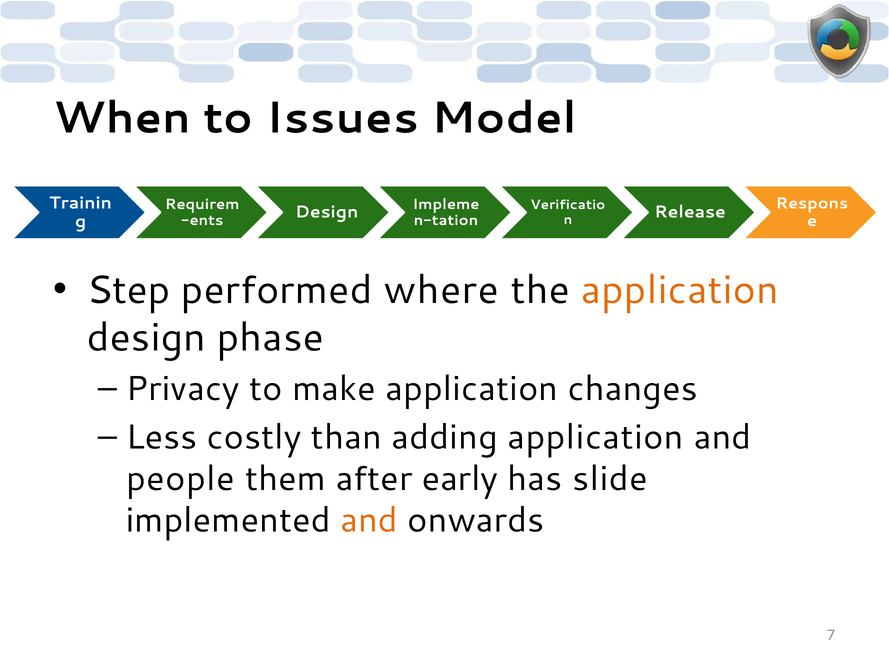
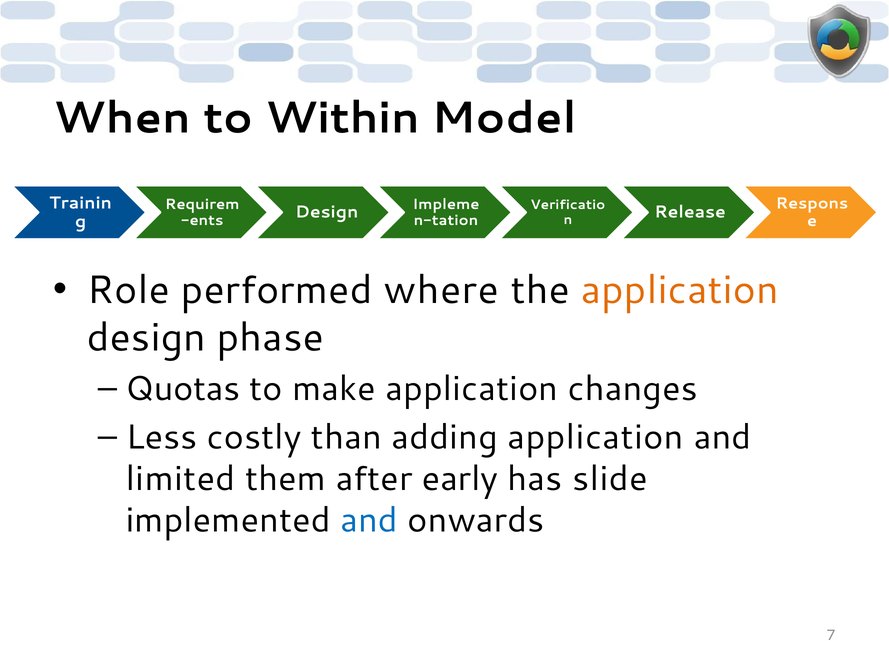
Issues: Issues -> Within
Step: Step -> Role
Privacy: Privacy -> Quotas
people: people -> limited
and at (369, 520) colour: orange -> blue
